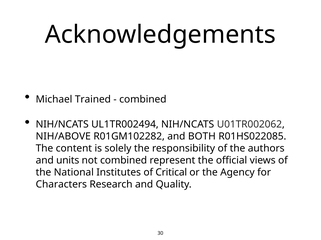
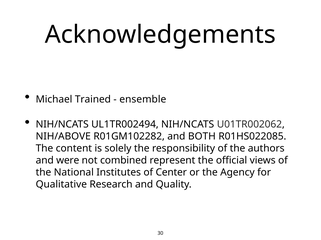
combined at (143, 100): combined -> ensemble
units: units -> were
Critical: Critical -> Center
Characters: Characters -> Qualitative
